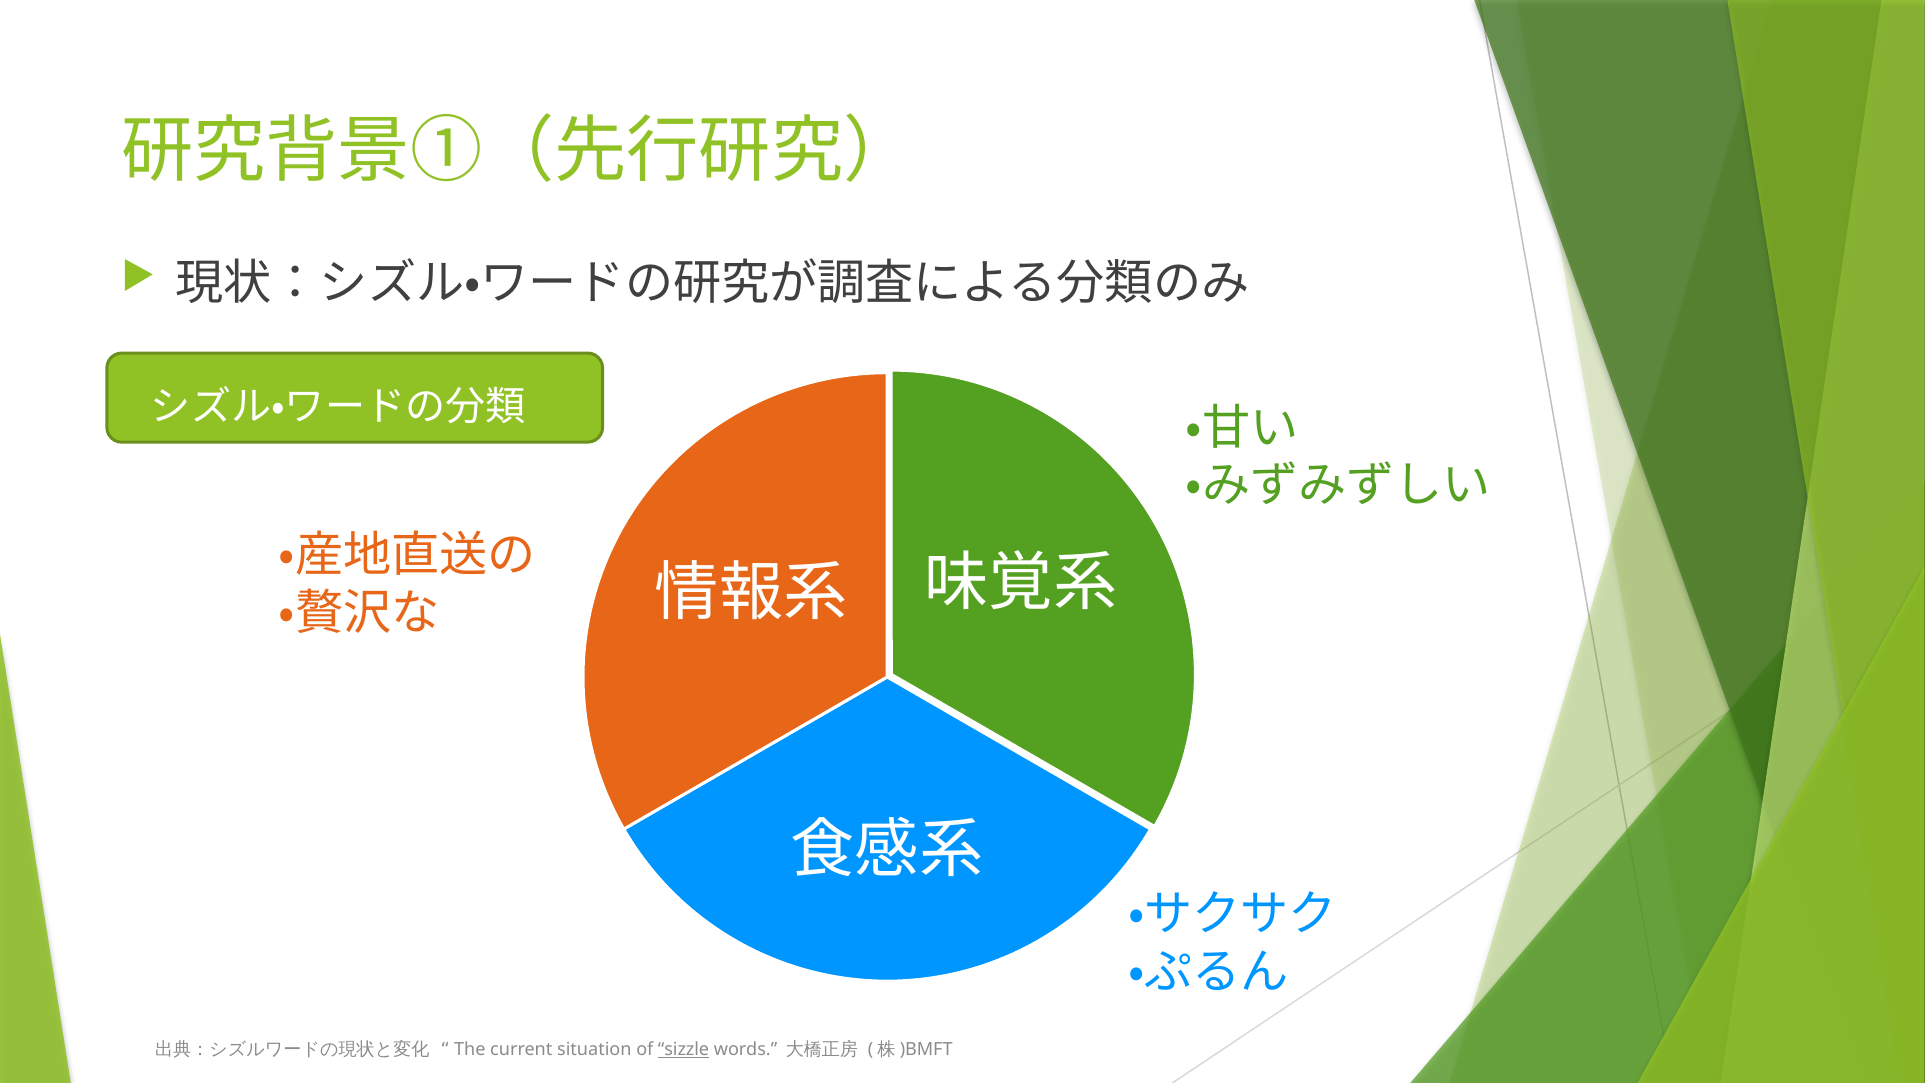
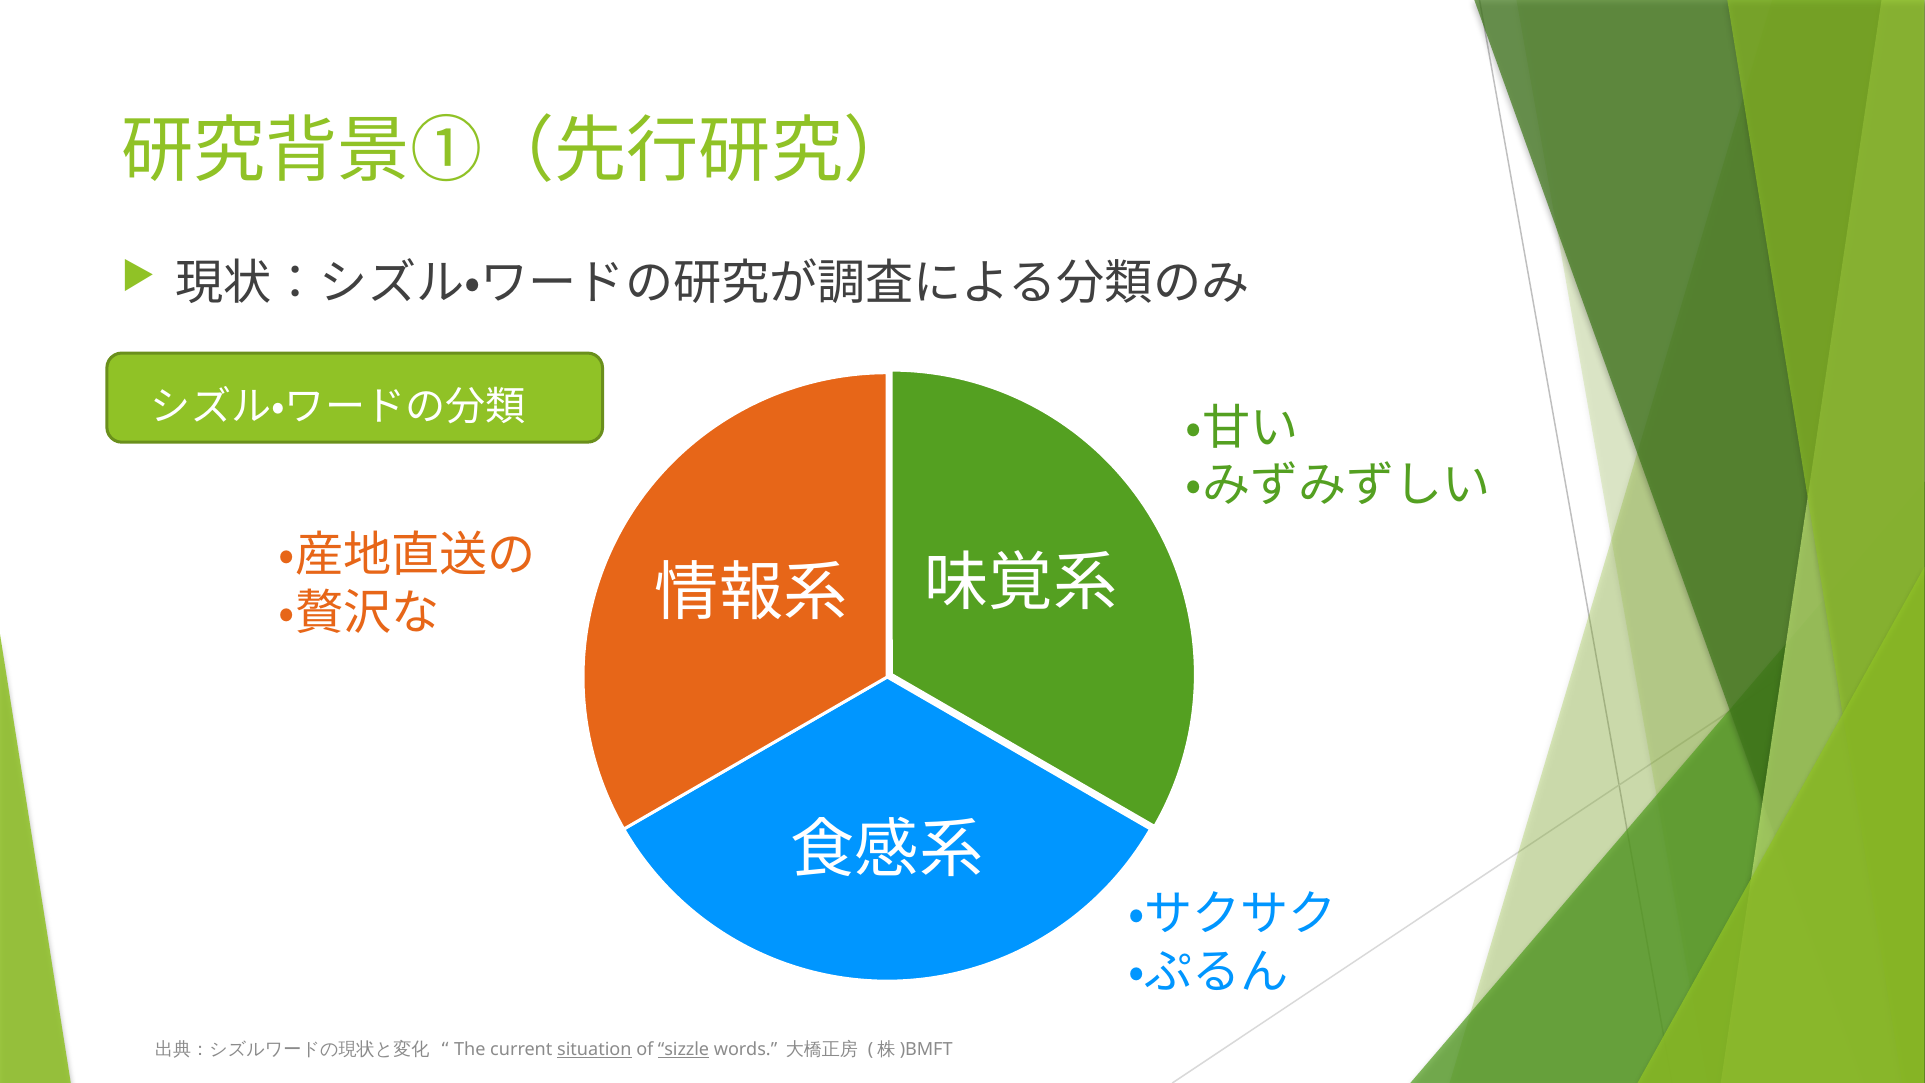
situation underline: none -> present
